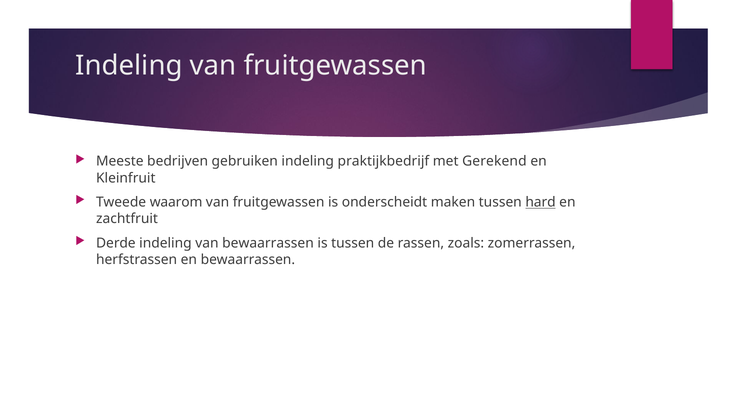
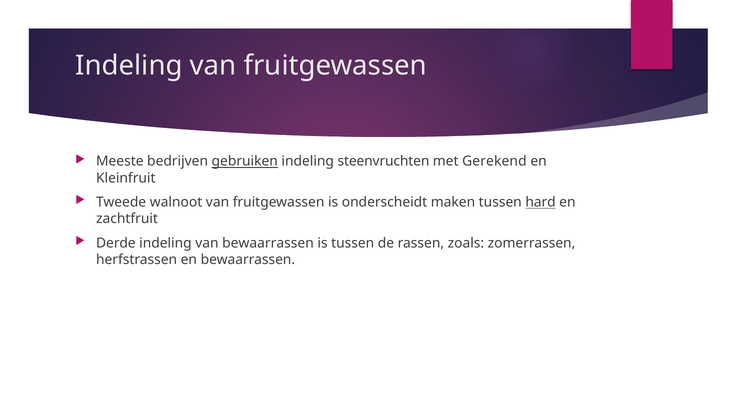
gebruiken underline: none -> present
praktijkbedrijf: praktijkbedrijf -> steenvruchten
waarom: waarom -> walnoot
